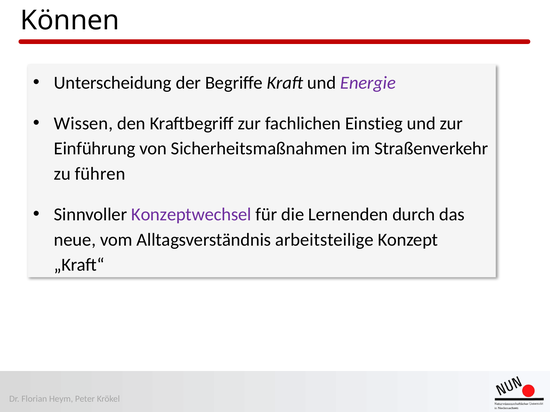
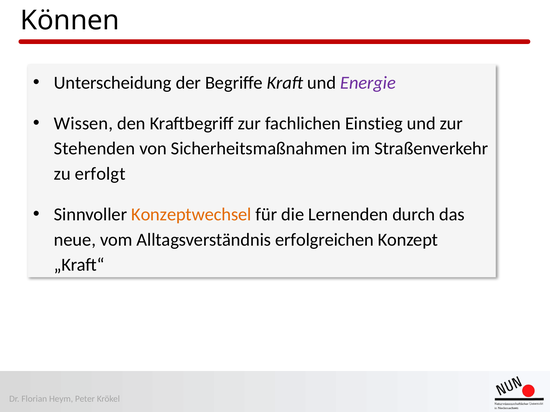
Einführung: Einführung -> Stehenden
führen: führen -> erfolgt
Konzeptwechsel colour: purple -> orange
arbeitsteilige: arbeitsteilige -> erfolgreichen
